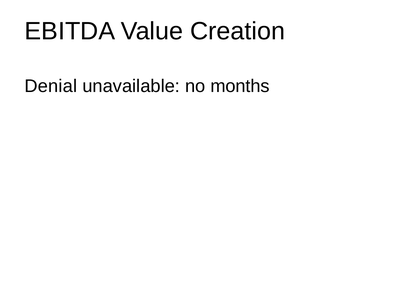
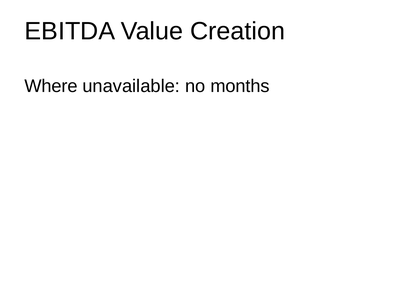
Denial: Denial -> Where
